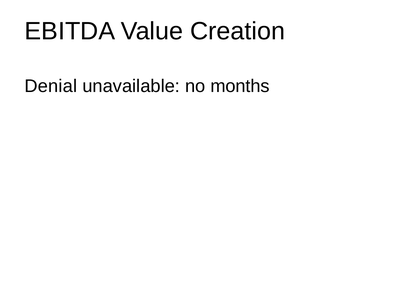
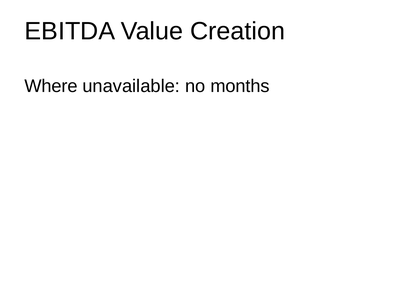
Denial: Denial -> Where
